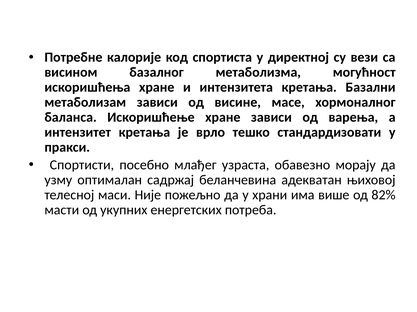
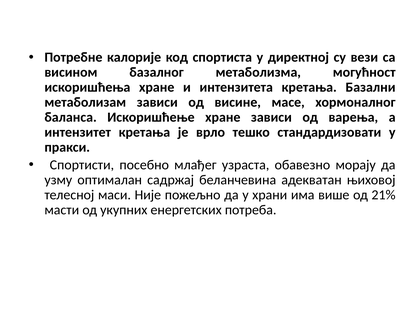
82%: 82% -> 21%
